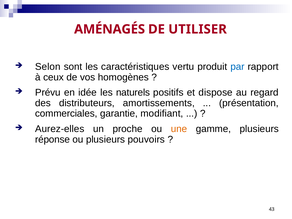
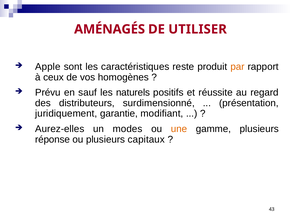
Selon: Selon -> Apple
vertu: vertu -> reste
par colour: blue -> orange
idée: idée -> sauf
dispose: dispose -> réussite
amortissements: amortissements -> surdimensionné
commerciales: commerciales -> juridiquement
proche: proche -> modes
pouvoirs: pouvoirs -> capitaux
